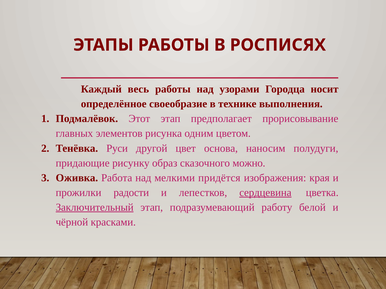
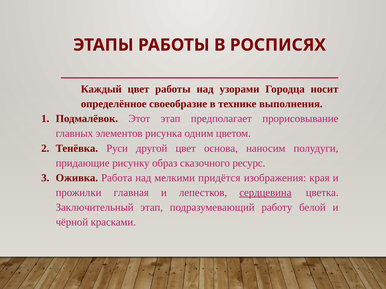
Каждый весь: весь -> цвет
можно: можно -> ресурс
радости: радости -> главная
Заключительный underline: present -> none
